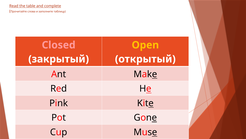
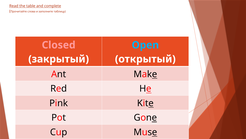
Open colour: yellow -> light blue
